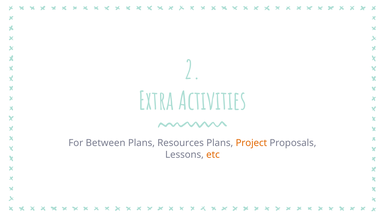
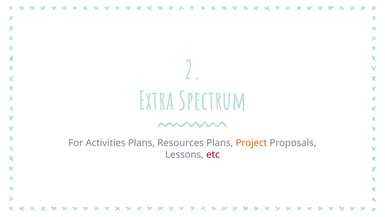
Activities: Activities -> Spectrum
Between: Between -> Activities
etc colour: orange -> red
